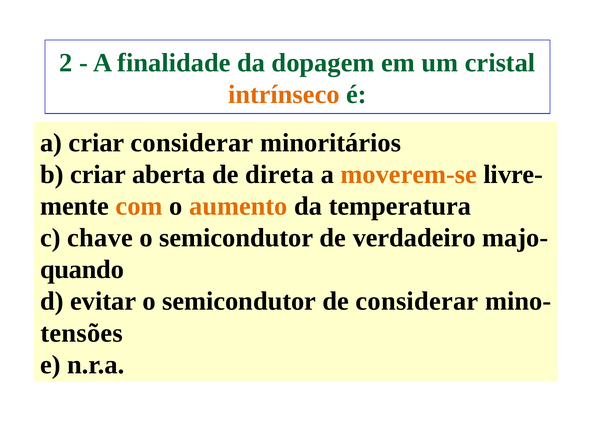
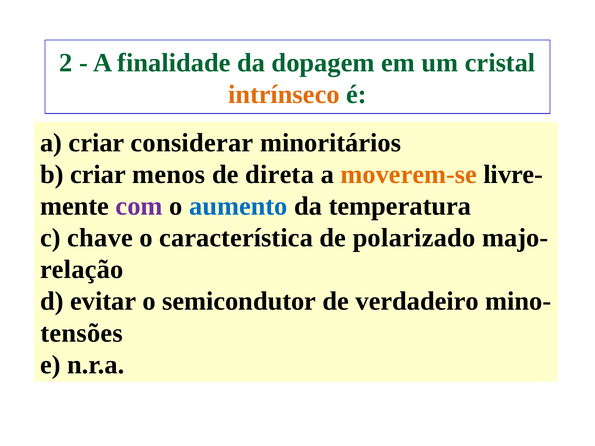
aberta: aberta -> menos
com colour: orange -> purple
aumento colour: orange -> blue
semicondutor at (236, 238): semicondutor -> característica
verdadeiro: verdadeiro -> polarizado
quando: quando -> relação
de considerar: considerar -> verdadeiro
